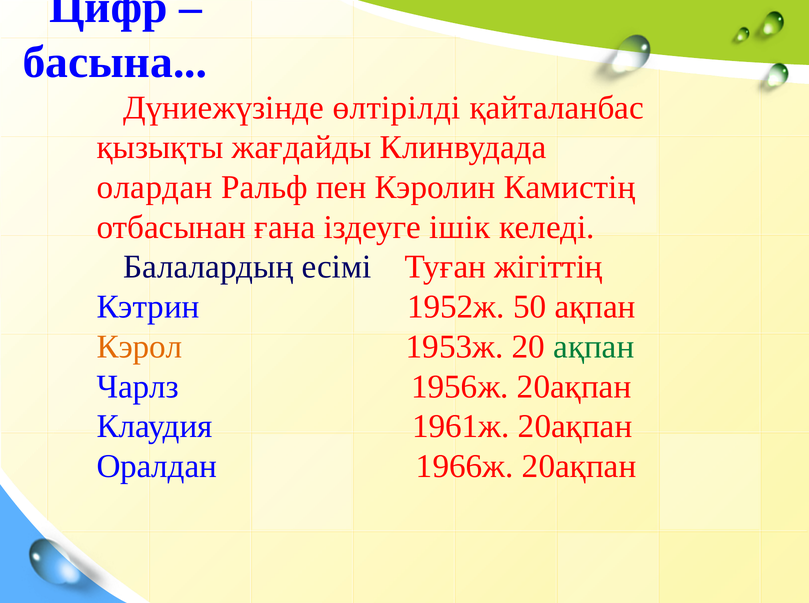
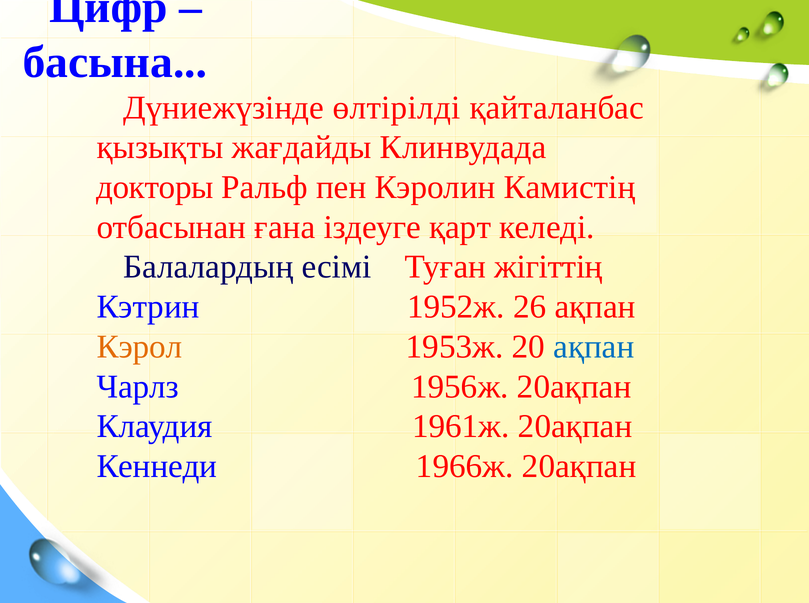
олардан: олардан -> докторы
ішік: ішік -> қарт
50: 50 -> 26
ақпан at (594, 347) colour: green -> blue
Оралдан: Оралдан -> Кеннеди
